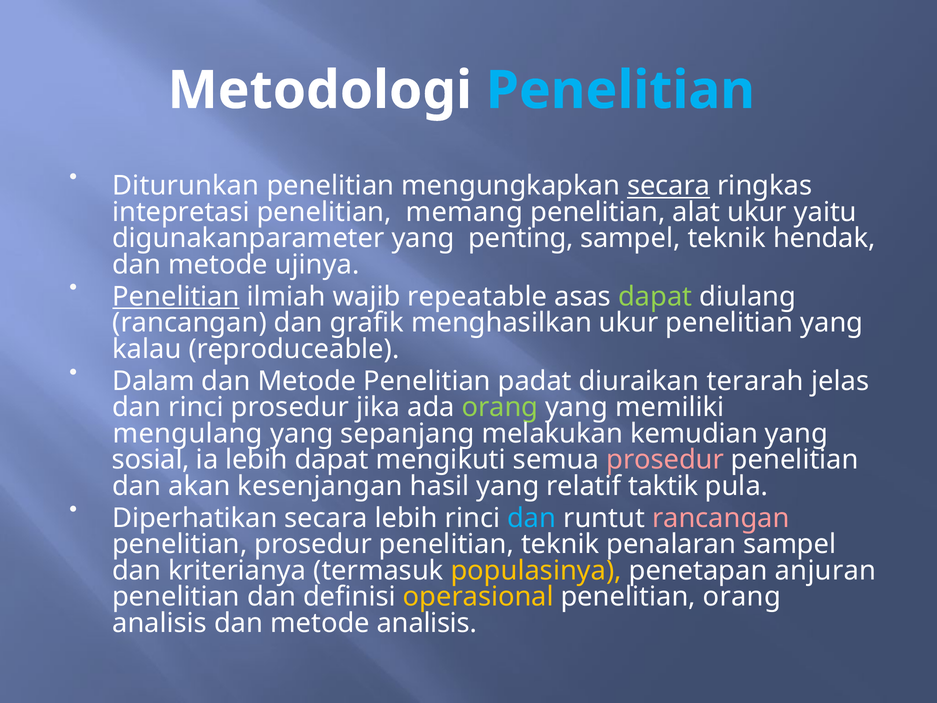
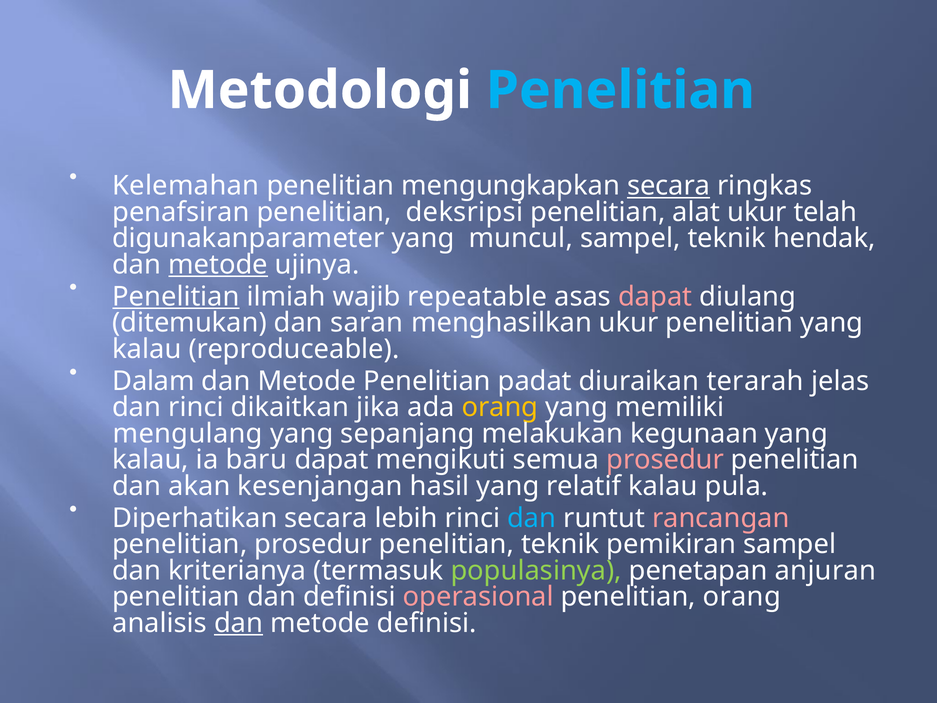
Diturunkan: Diturunkan -> Kelemahan
intepretasi: intepretasi -> penafsiran
memang: memang -> deksripsi
yaitu: yaitu -> telah
penting: penting -> muncul
metode at (218, 264) underline: none -> present
dapat at (655, 297) colour: light green -> pink
rancangan at (190, 323): rancangan -> ditemukan
grafik: grafik -> saran
rinci prosedur: prosedur -> dikaitkan
orang at (500, 407) colour: light green -> yellow
kemudian: kemudian -> kegunaan
sosial at (151, 460): sosial -> kalau
ia lebih: lebih -> baru
relatif taktik: taktik -> kalau
penalaran: penalaran -> pemikiran
populasinya colour: yellow -> light green
operasional colour: yellow -> pink
dan at (239, 623) underline: none -> present
metode analisis: analisis -> definisi
